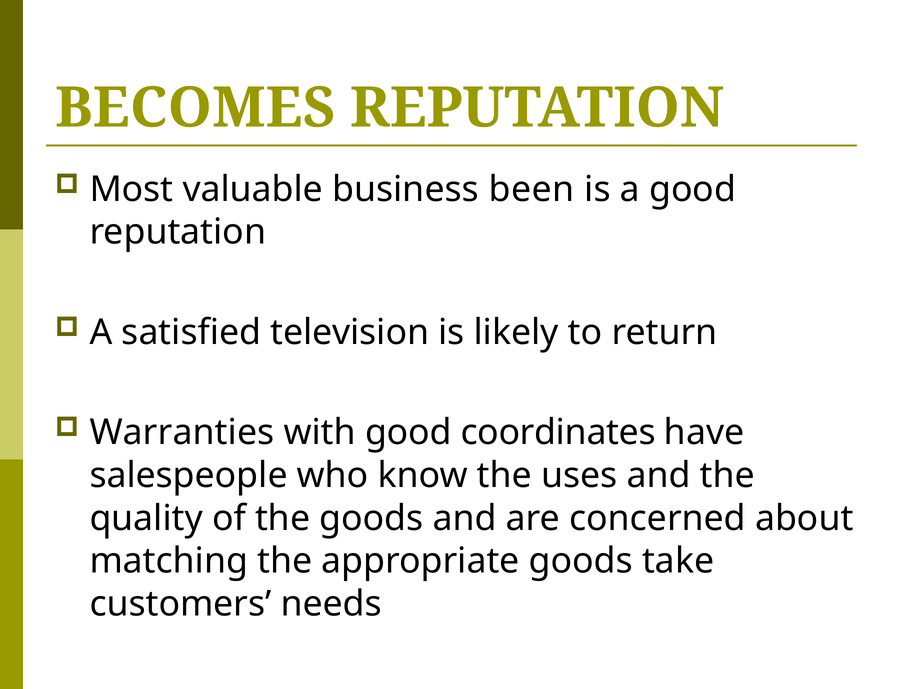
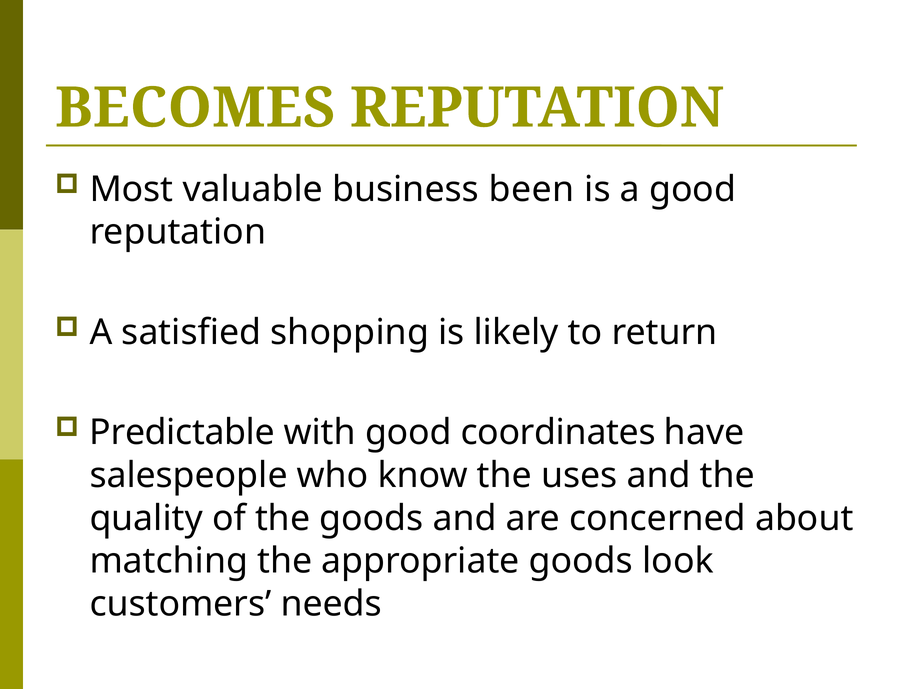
television: television -> shopping
Warranties: Warranties -> Predictable
take: take -> look
